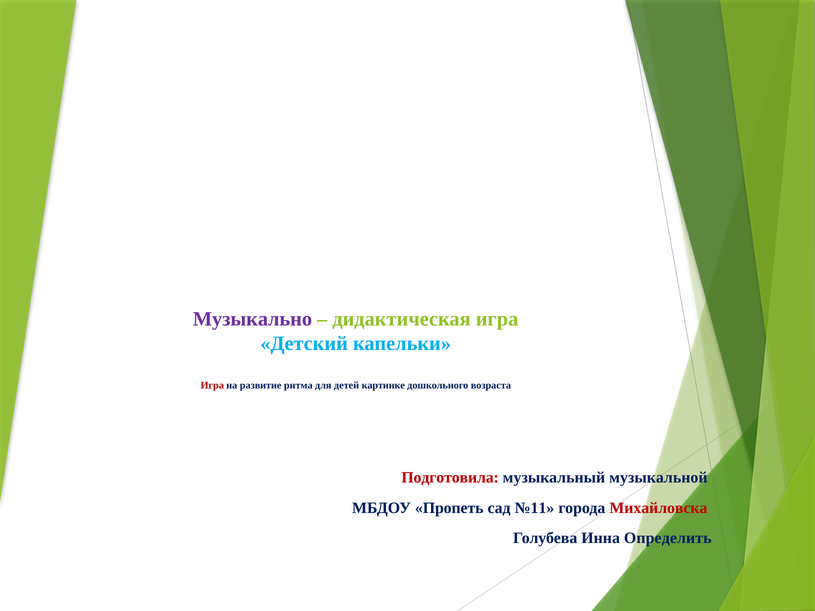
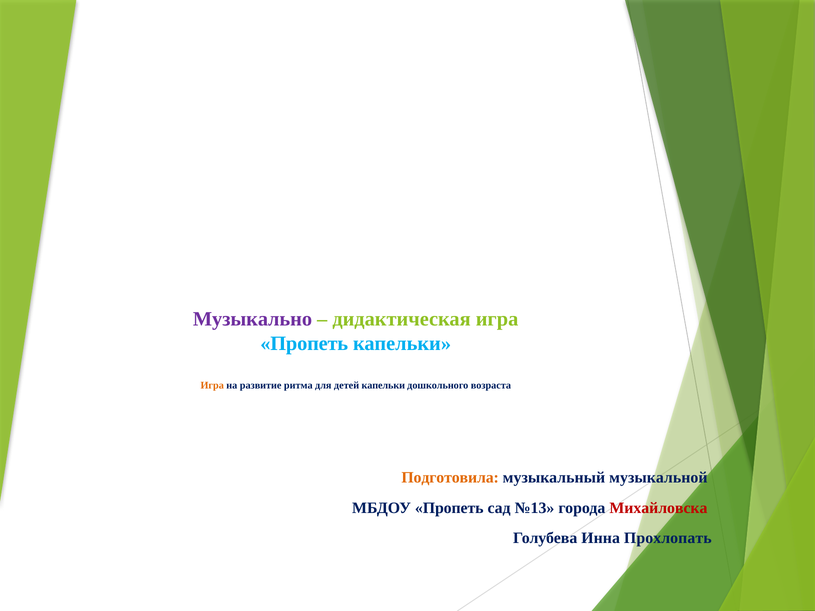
Детский at (304, 344): Детский -> Пропеть
Игра at (212, 386) colour: red -> orange
детей картинке: картинке -> капельки
Подготовила colour: red -> orange
№11: №11 -> №13
Определить: Определить -> Прохлопать
